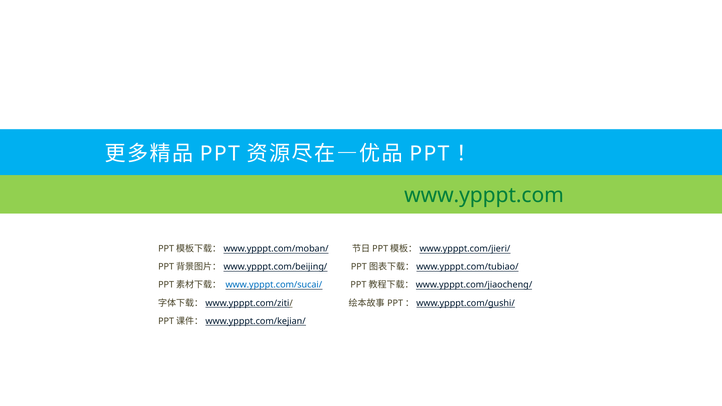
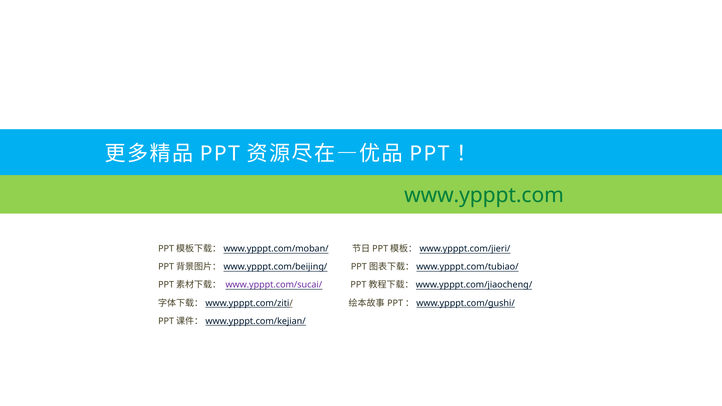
www.ypppt.com/sucai/ colour: blue -> purple
